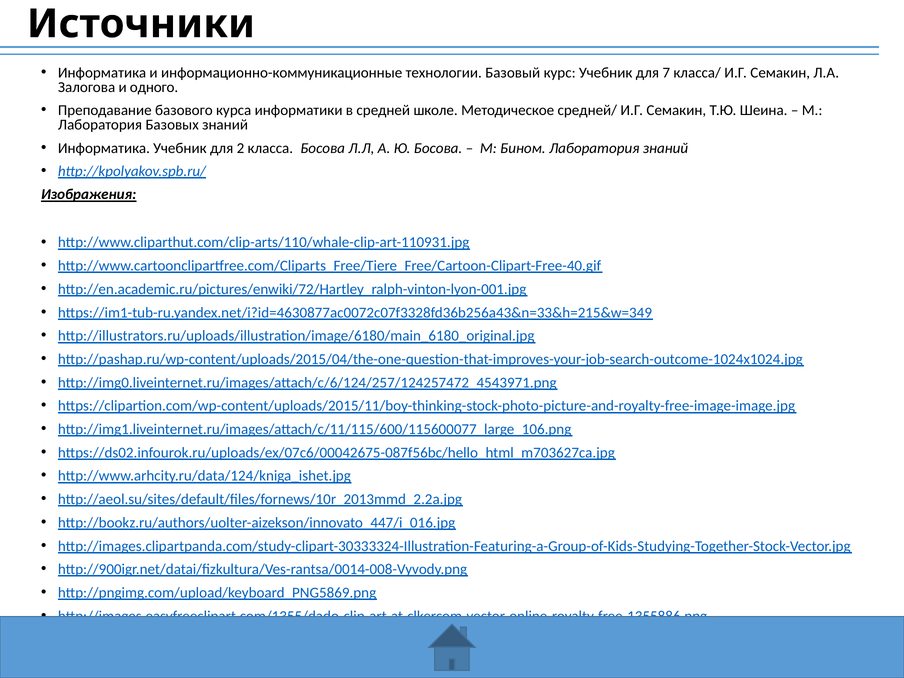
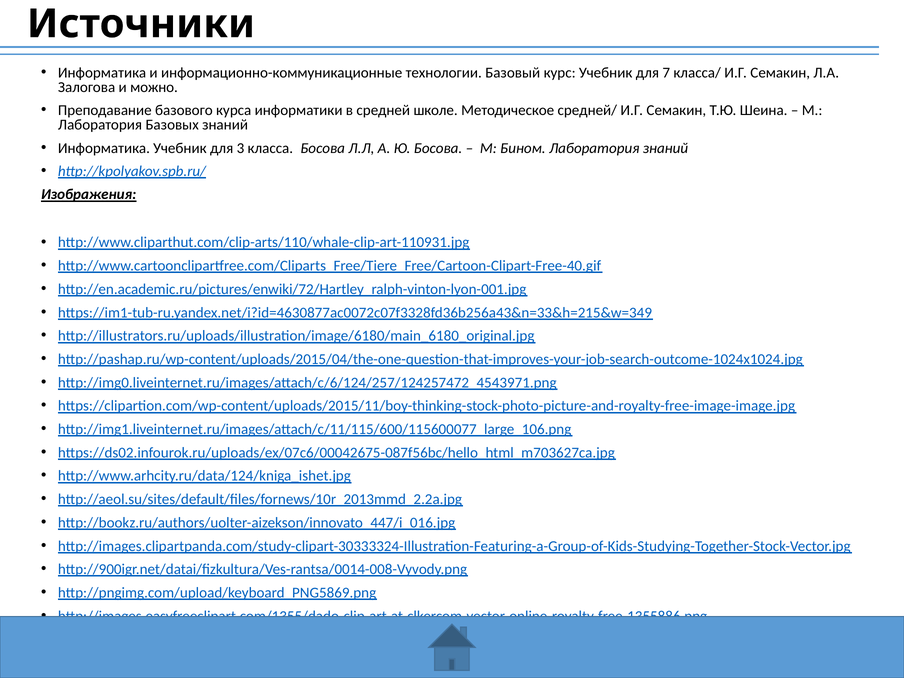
одного: одного -> можно
2: 2 -> 3
